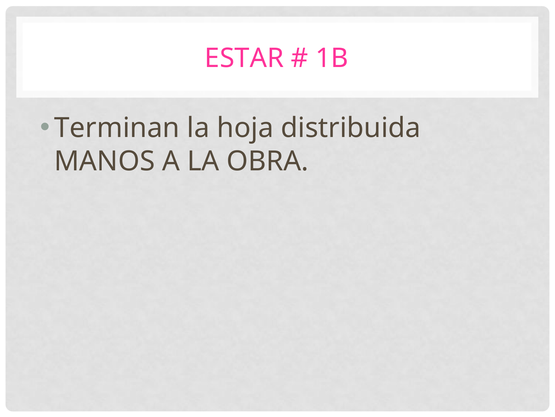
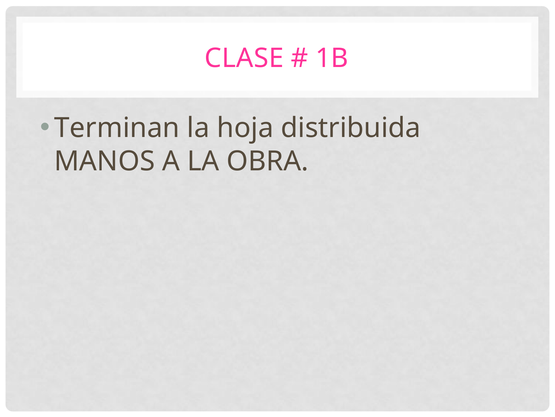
ESTAR: ESTAR -> CLASE
